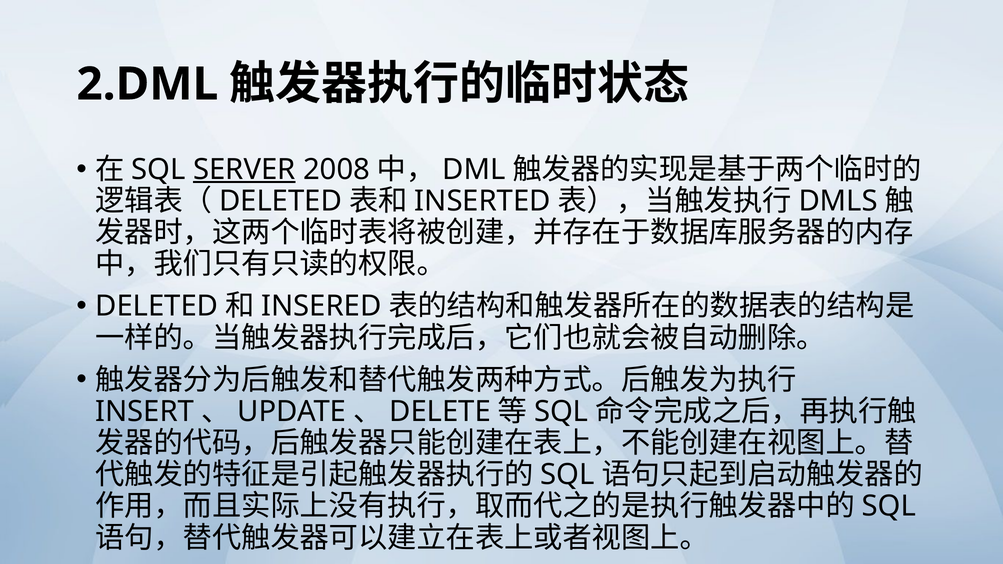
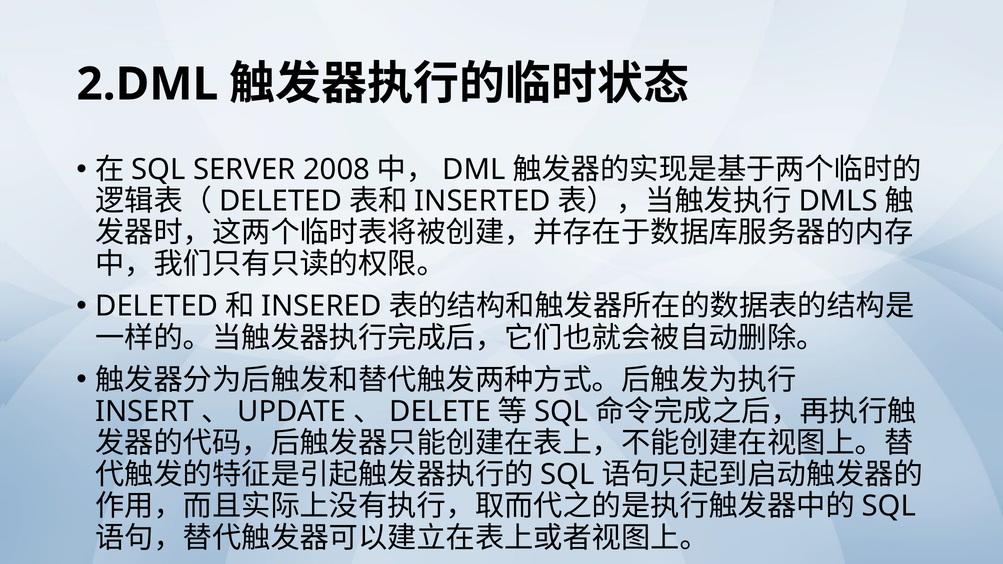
SERVER underline: present -> none
